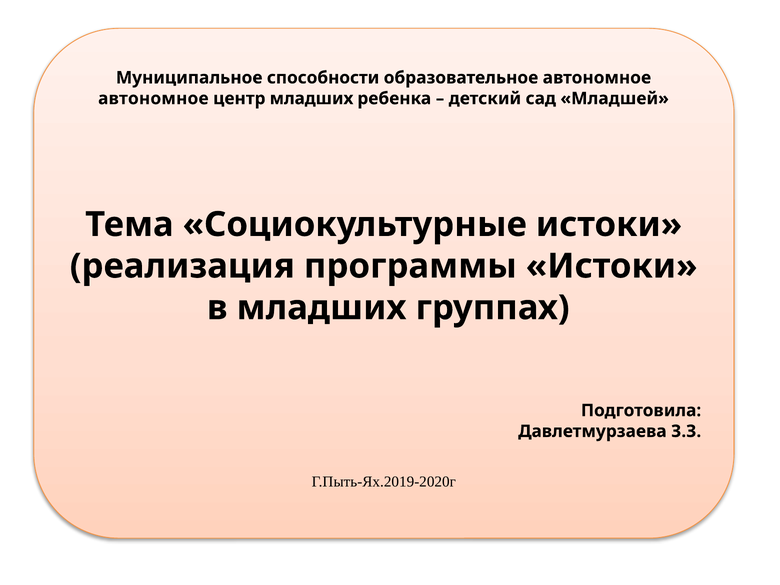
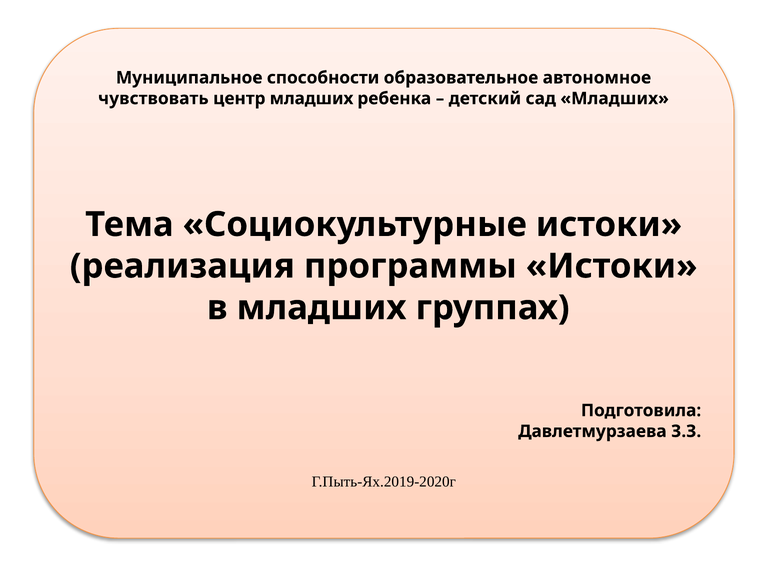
автономное at (153, 99): автономное -> чувствовать
сад Младшей: Младшей -> Младших
